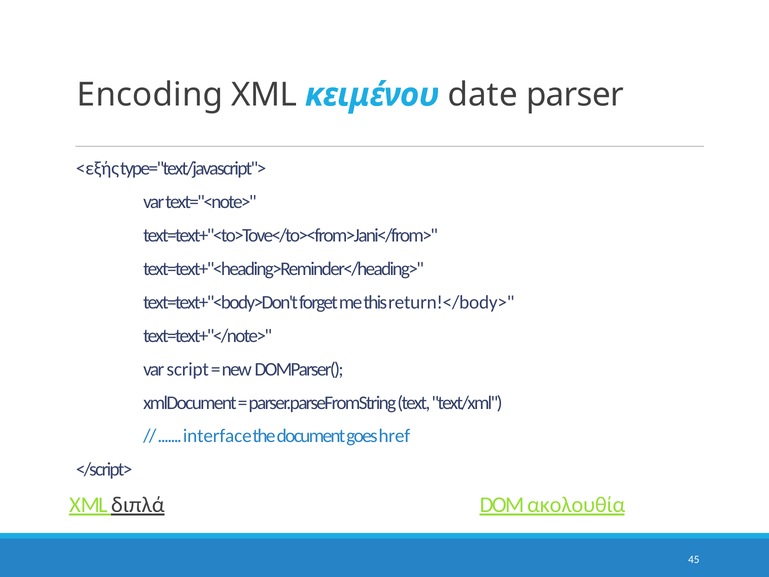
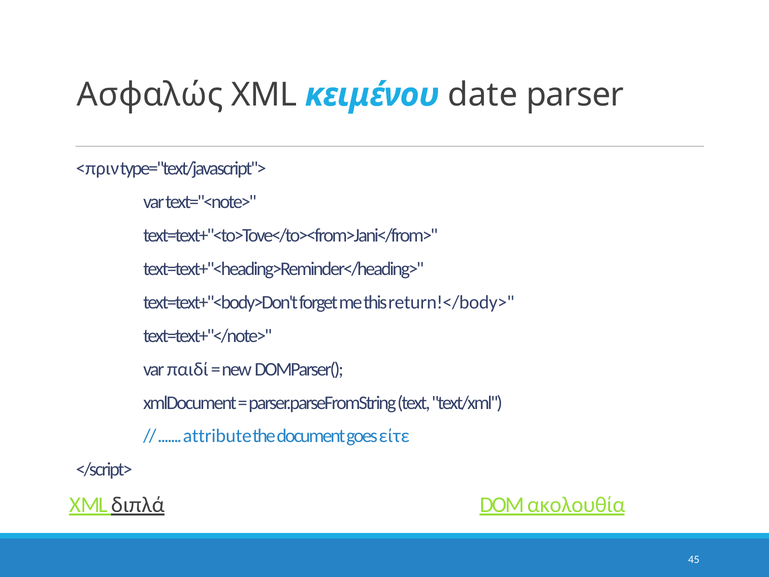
Encoding: Encoding -> Ασφαλώς
<εξής: <εξής -> <πριν
script: script -> παιδί
interface: interface -> attribute
href: href -> είτε
